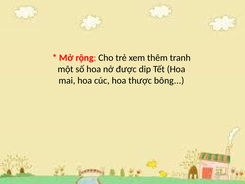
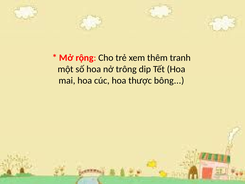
được: được -> trông
